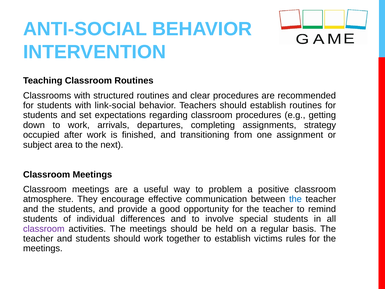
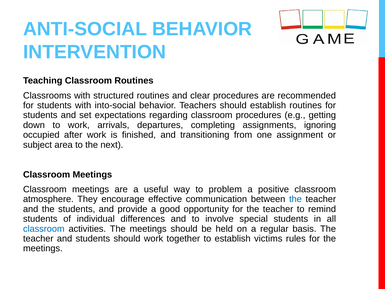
link-social: link-social -> into-social
strategy: strategy -> ignoring
classroom at (44, 229) colour: purple -> blue
